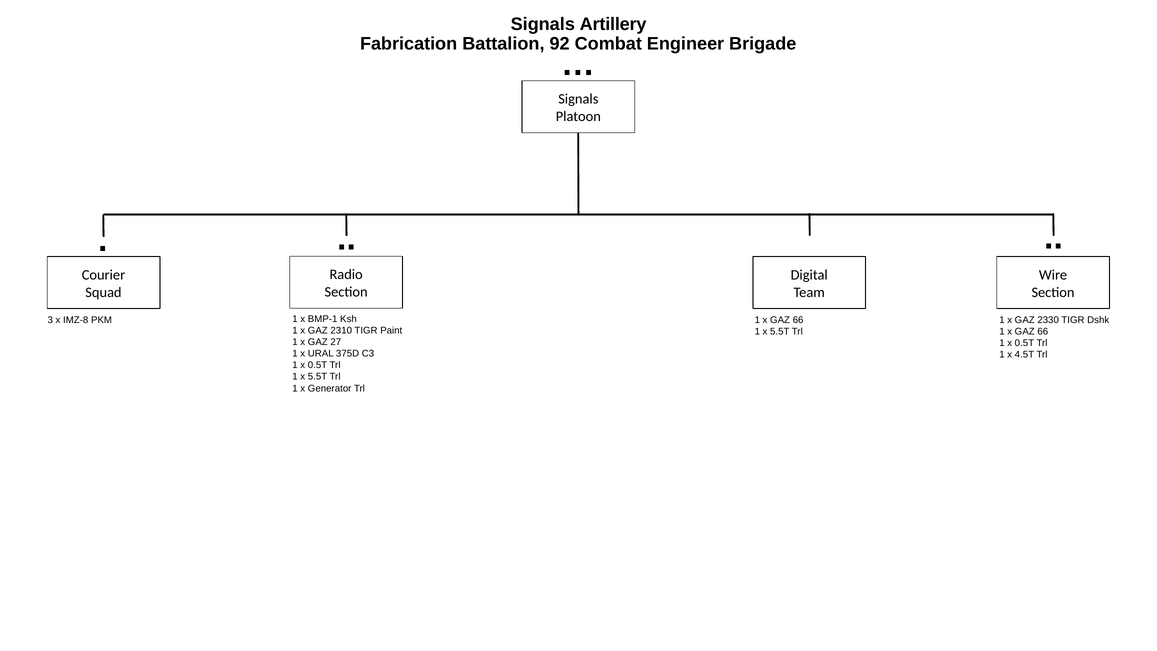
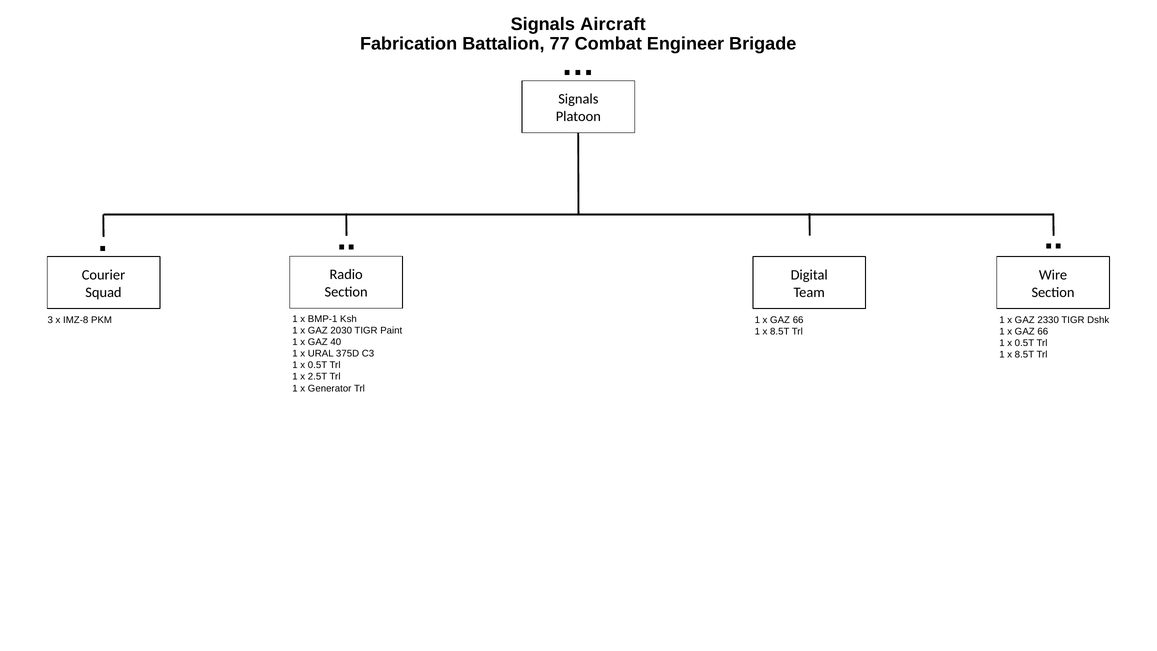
Artillery: Artillery -> Aircraft
92: 92 -> 77
2310: 2310 -> 2030
5.5T at (780, 331): 5.5T -> 8.5T
27: 27 -> 40
4.5T at (1024, 354): 4.5T -> 8.5T
5.5T at (318, 377): 5.5T -> 2.5T
